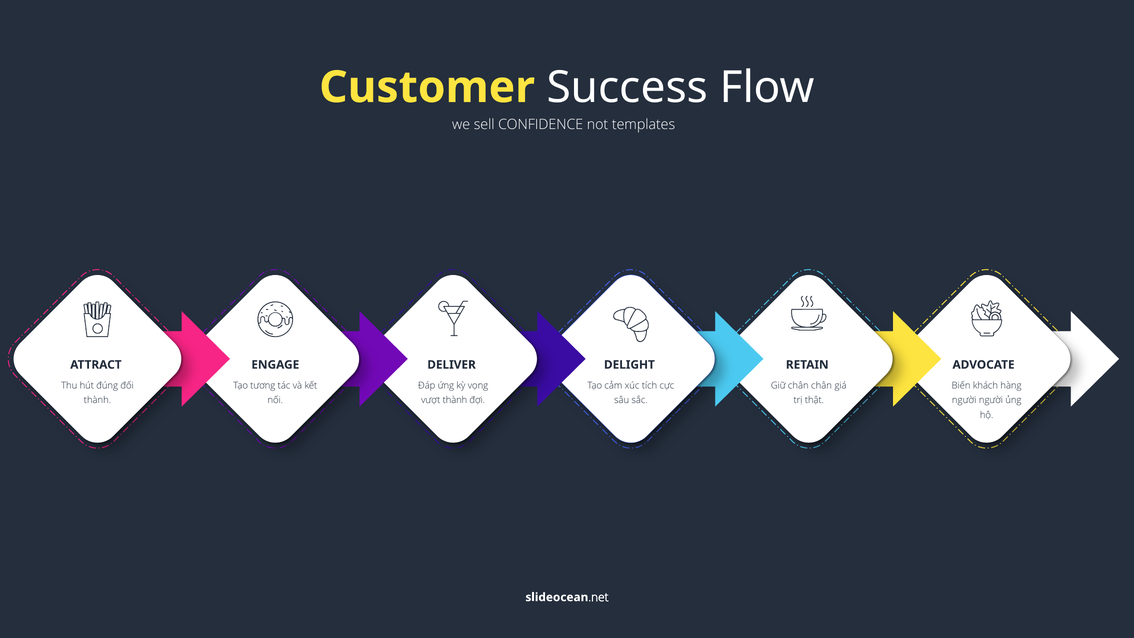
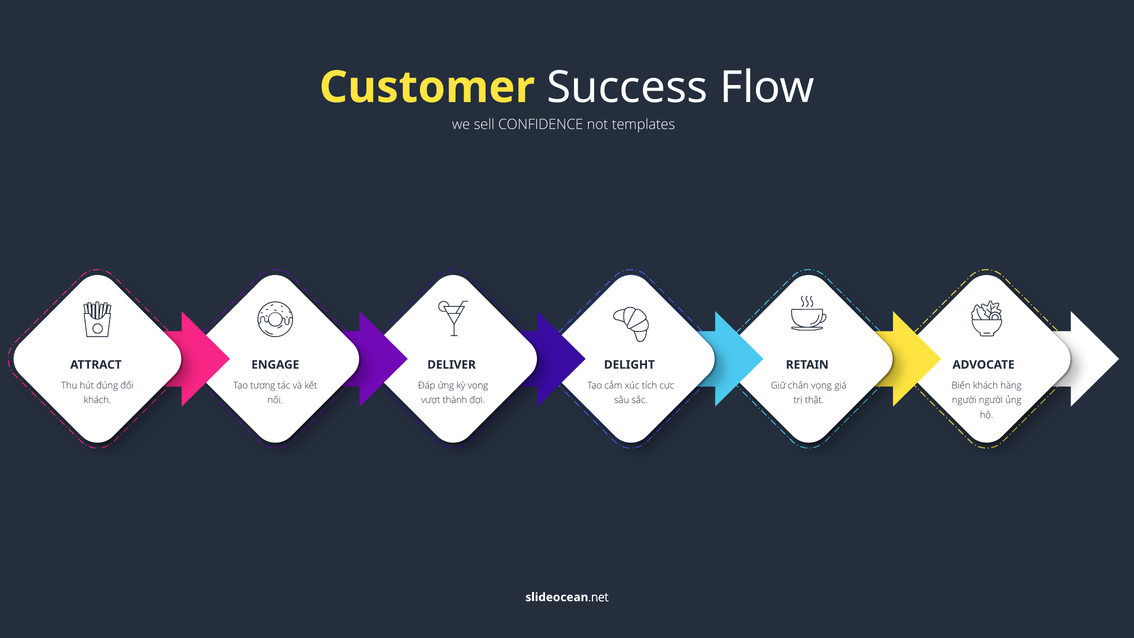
chân chân: chân -> vọng
thành at (97, 400): thành -> khách
